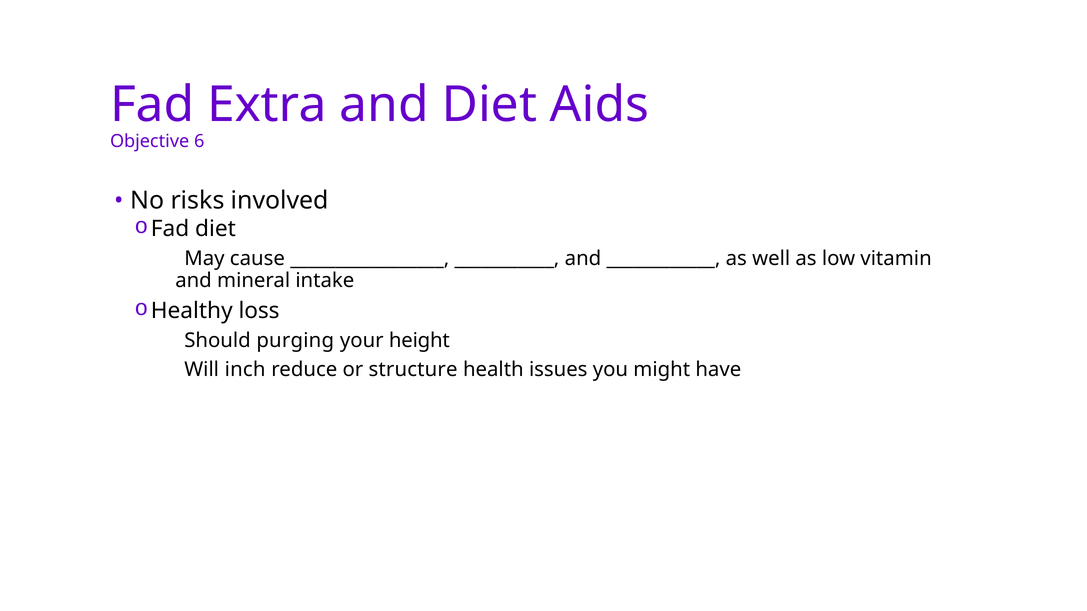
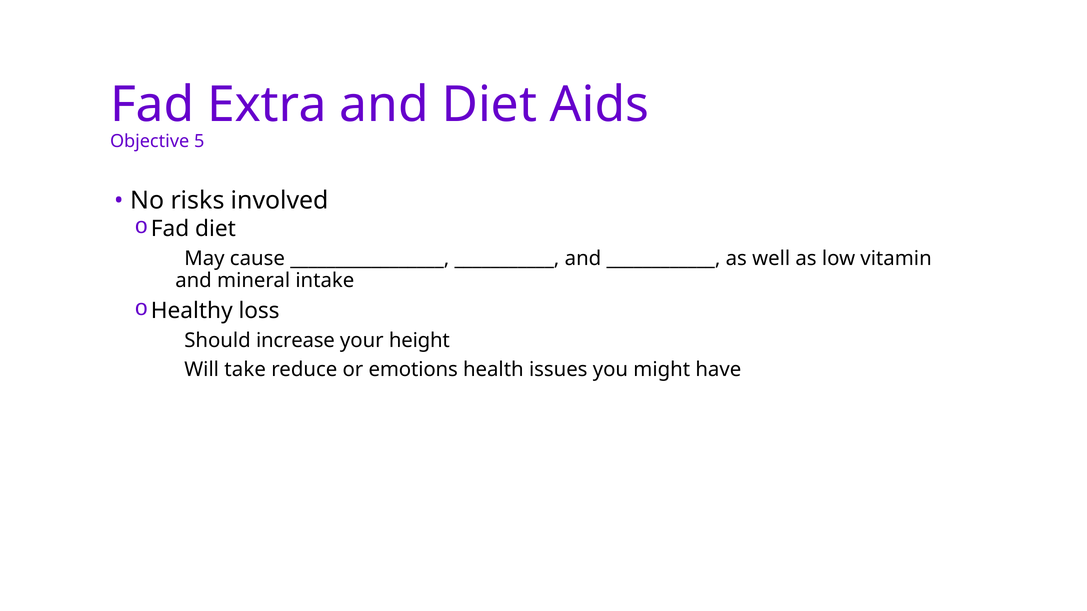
6: 6 -> 5
purging: purging -> increase
inch: inch -> take
structure: structure -> emotions
